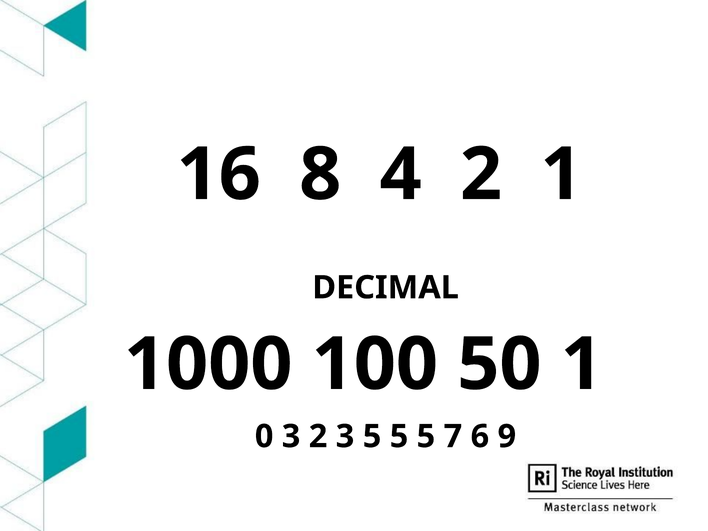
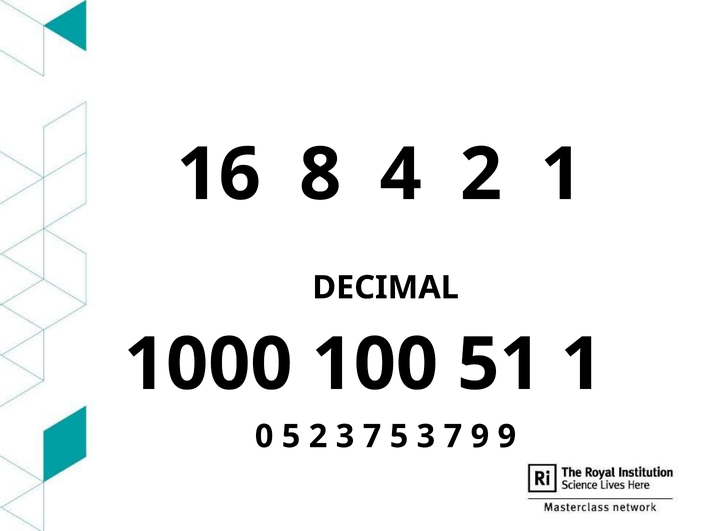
50: 50 -> 51
0 3: 3 -> 5
2 3 5: 5 -> 7
5 at (426, 436): 5 -> 3
7 6: 6 -> 9
